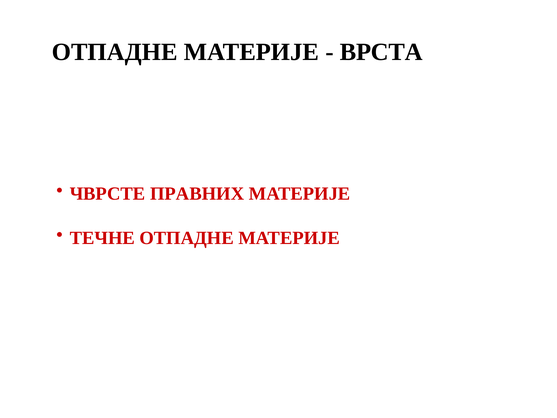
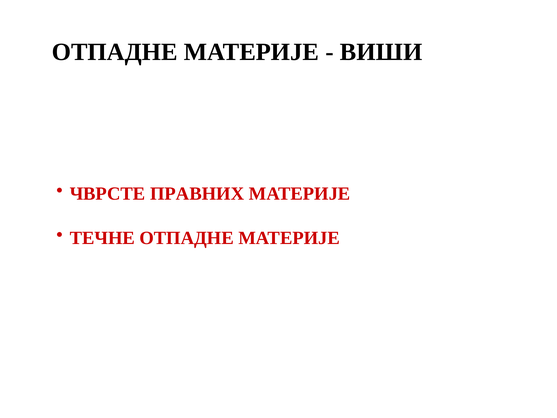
ВРСТА: ВРСТА -> ВИШИ
